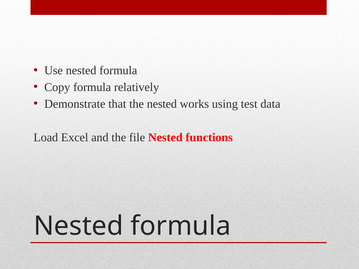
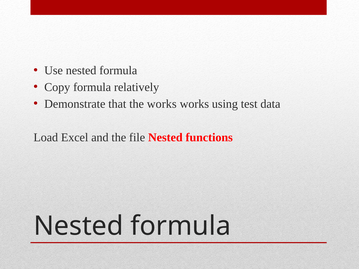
the nested: nested -> works
